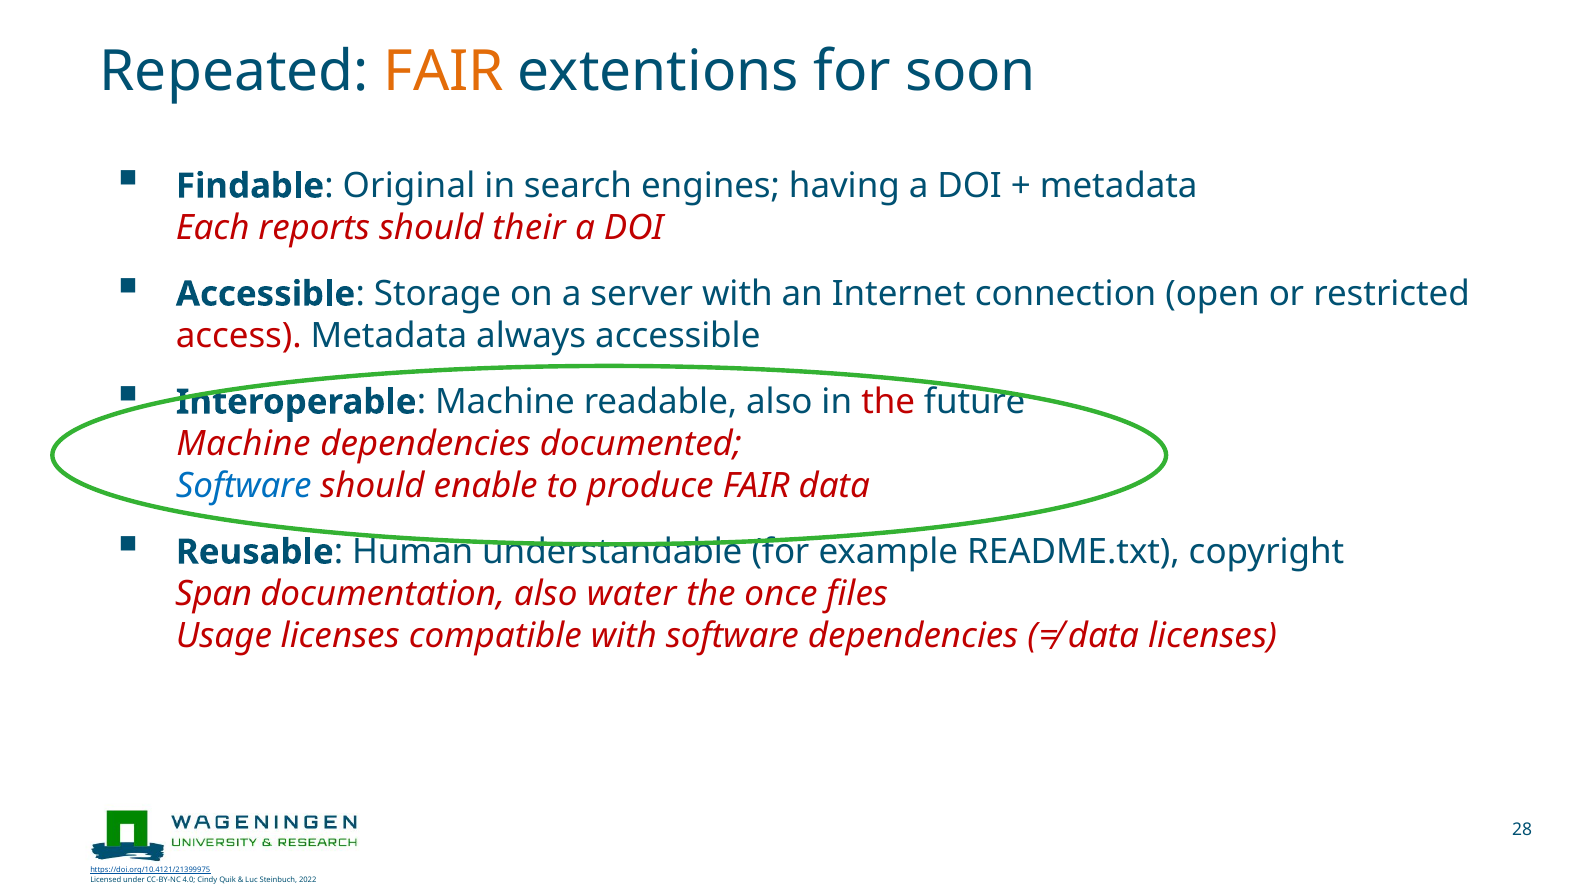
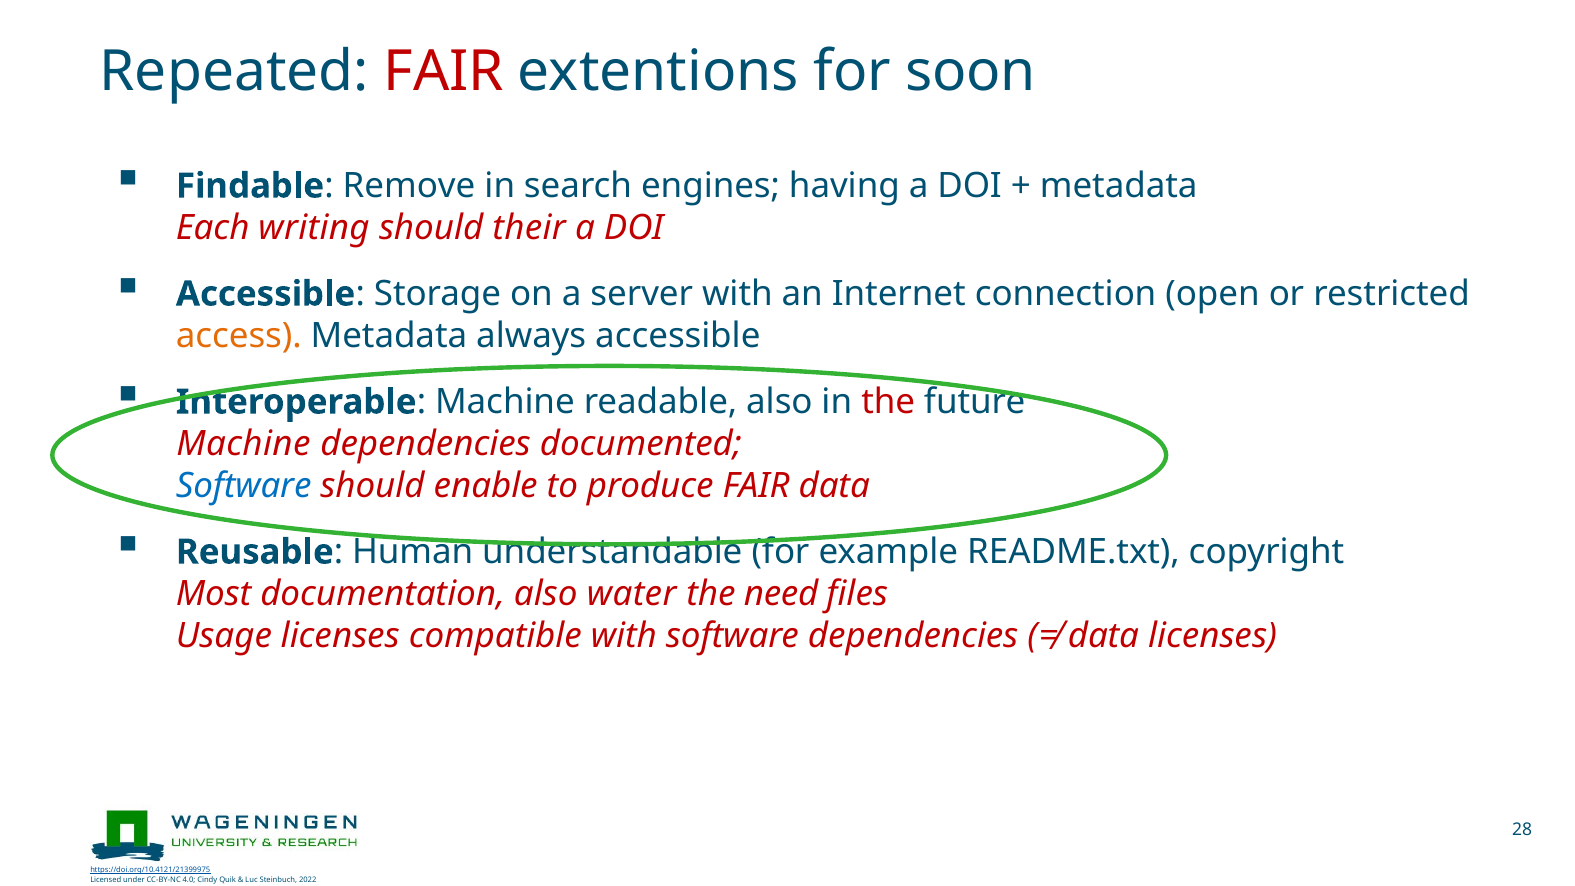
FAIR at (444, 72) colour: orange -> red
Original: Original -> Remove
reports: reports -> writing
access colour: red -> orange
Span: Span -> Most
once: once -> need
